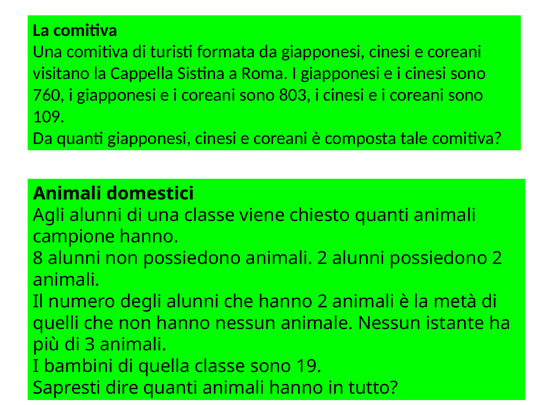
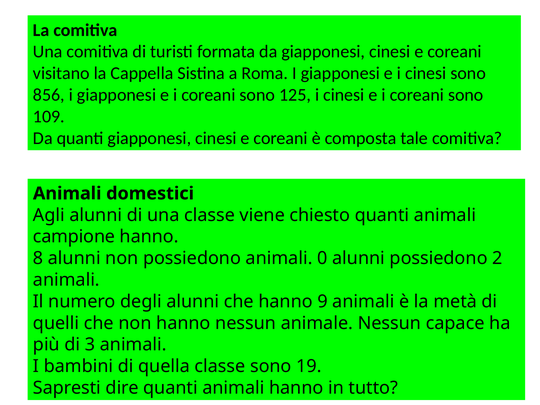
760: 760 -> 856
803: 803 -> 125
animali 2: 2 -> 0
hanno 2: 2 -> 9
istante: istante -> capace
